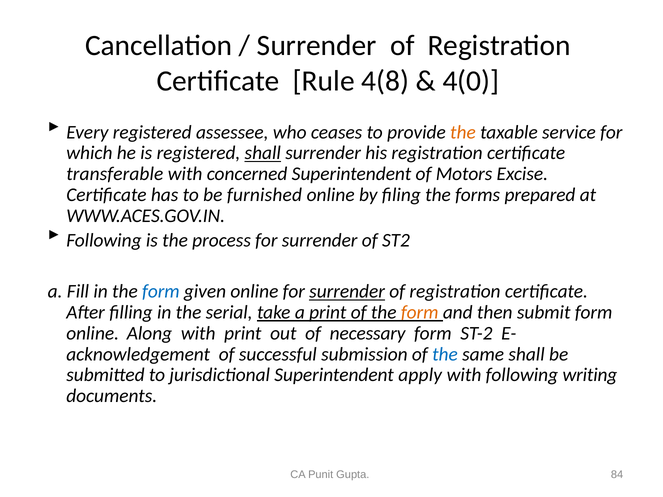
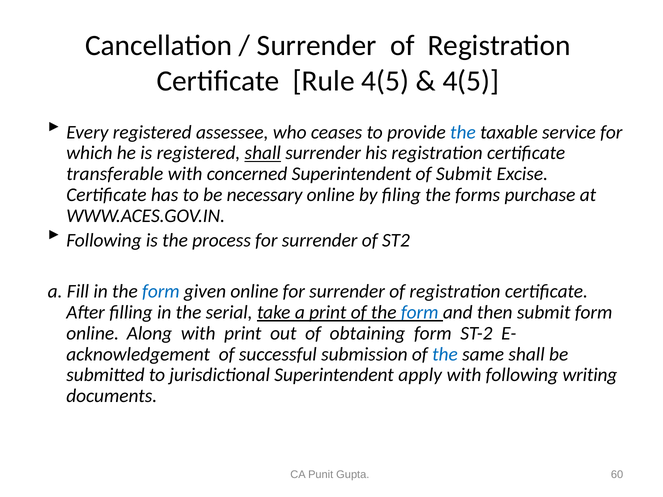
Rule 4(8: 4(8 -> 4(5
4(0 at (471, 81): 4(0 -> 4(5
the at (463, 132) colour: orange -> blue
of Motors: Motors -> Submit
furnished: furnished -> necessary
prepared: prepared -> purchase
surrender at (347, 292) underline: present -> none
form at (420, 313) colour: orange -> blue
necessary: necessary -> obtaining
84: 84 -> 60
